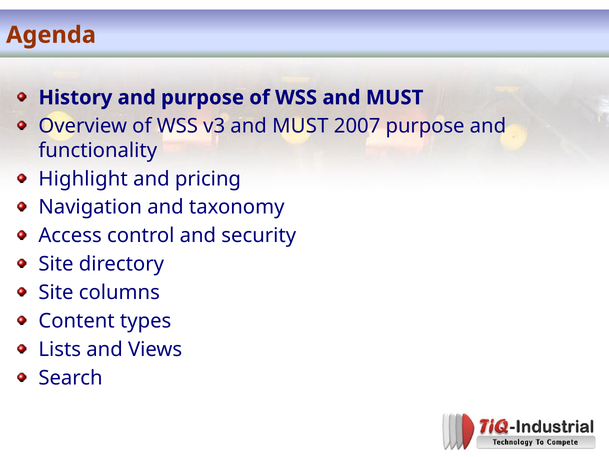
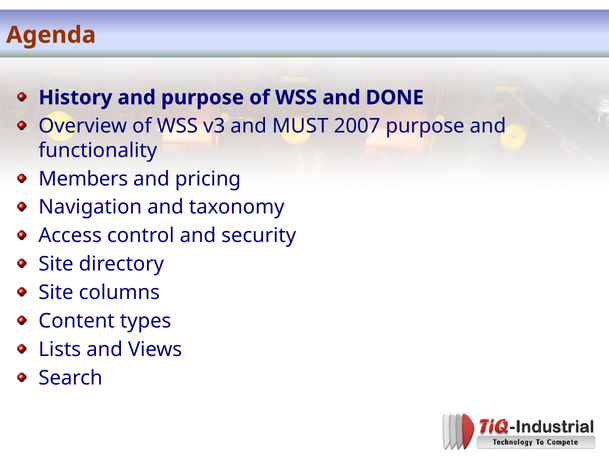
WSS and MUST: MUST -> DONE
Highlight: Highlight -> Members
